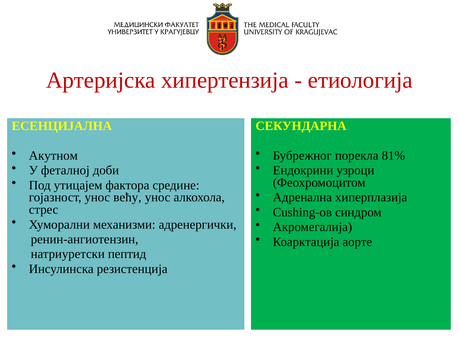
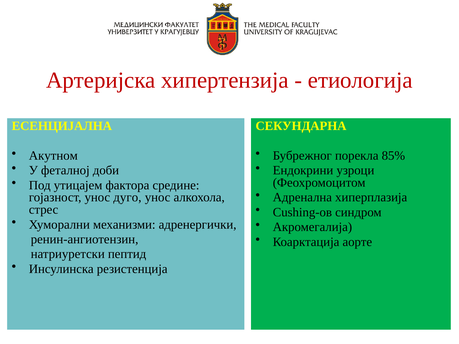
81%: 81% -> 85%
већу: већу -> дуго
